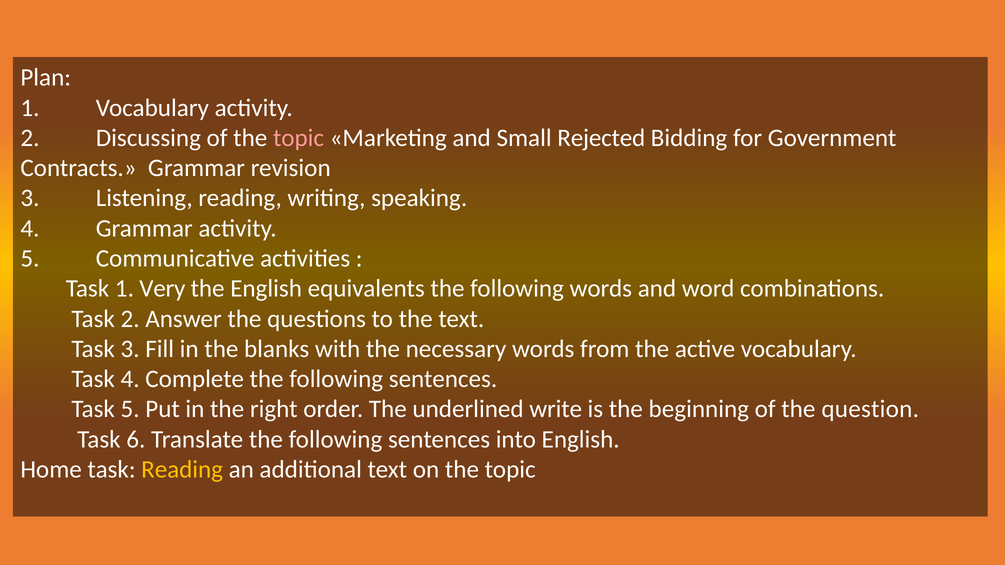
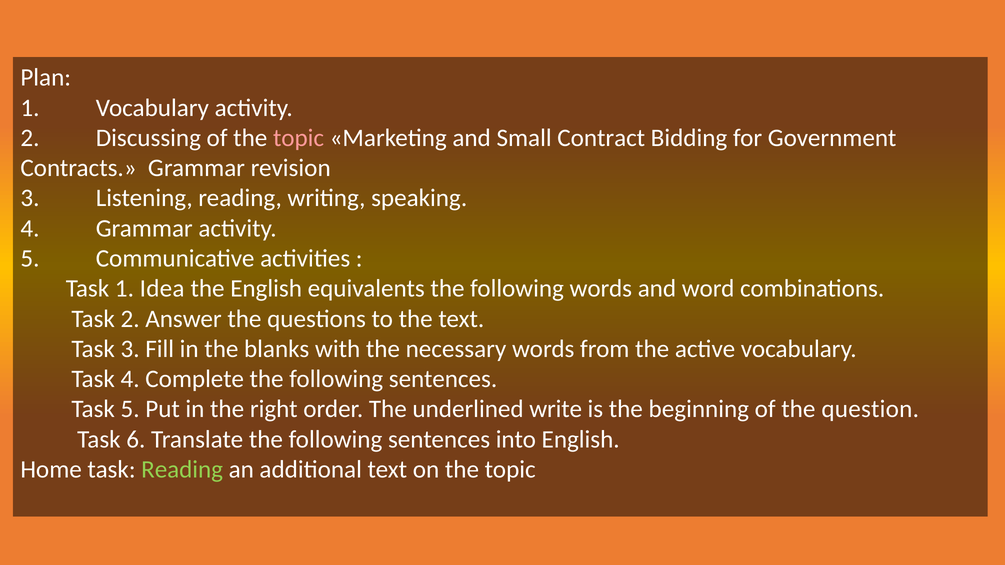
Rejected: Rejected -> Contract
Very: Very -> Idea
Reading at (182, 470) colour: yellow -> light green
